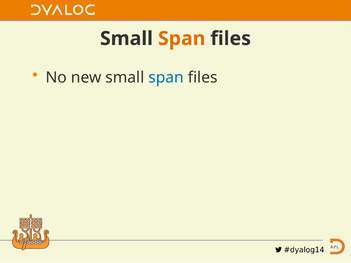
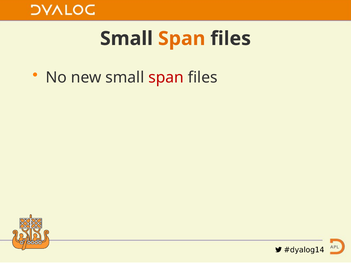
span at (166, 77) colour: blue -> red
